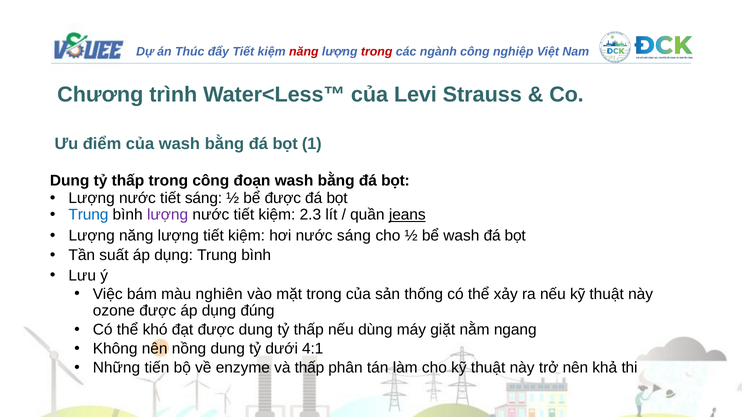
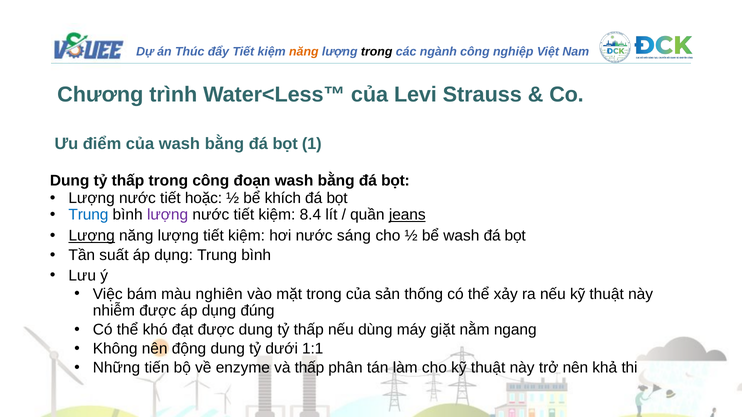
năng at (304, 52) colour: red -> orange
trong at (377, 52) colour: red -> black
tiết sáng: sáng -> hoặc
bể được: được -> khích
2.3: 2.3 -> 8.4
Lượng at (92, 236) underline: none -> present
ozone: ozone -> nhiễm
nồng: nồng -> động
4:1: 4:1 -> 1:1
